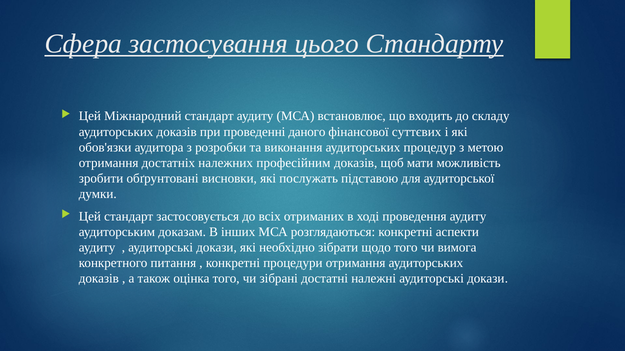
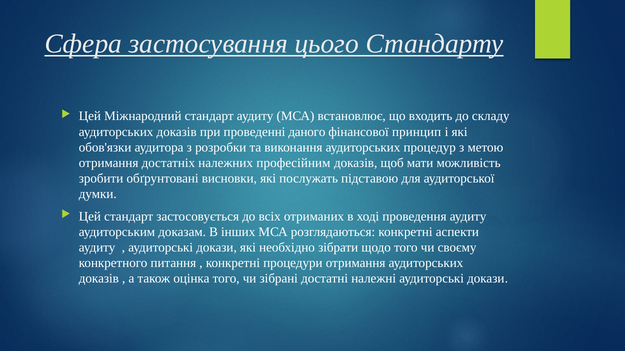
суттєвих: суттєвих -> принцип
вимога: вимога -> своєму
